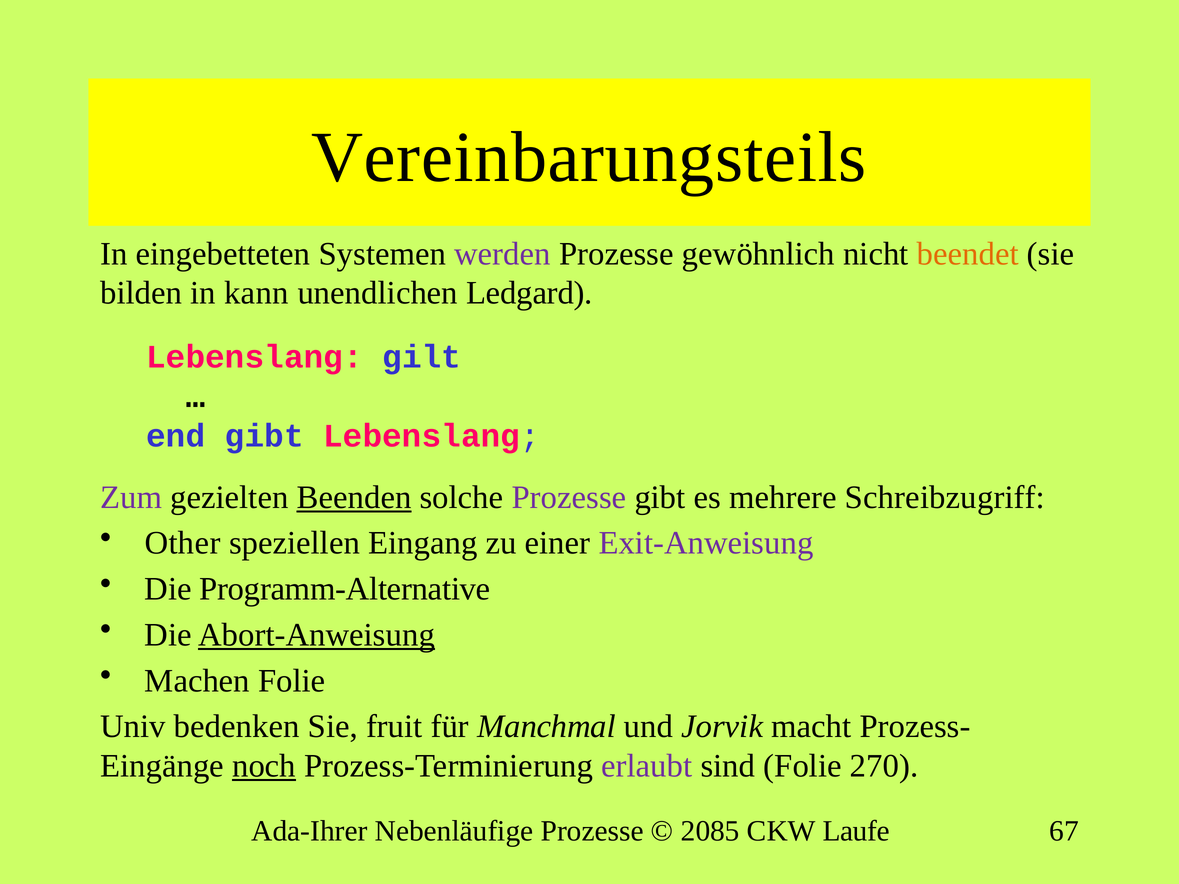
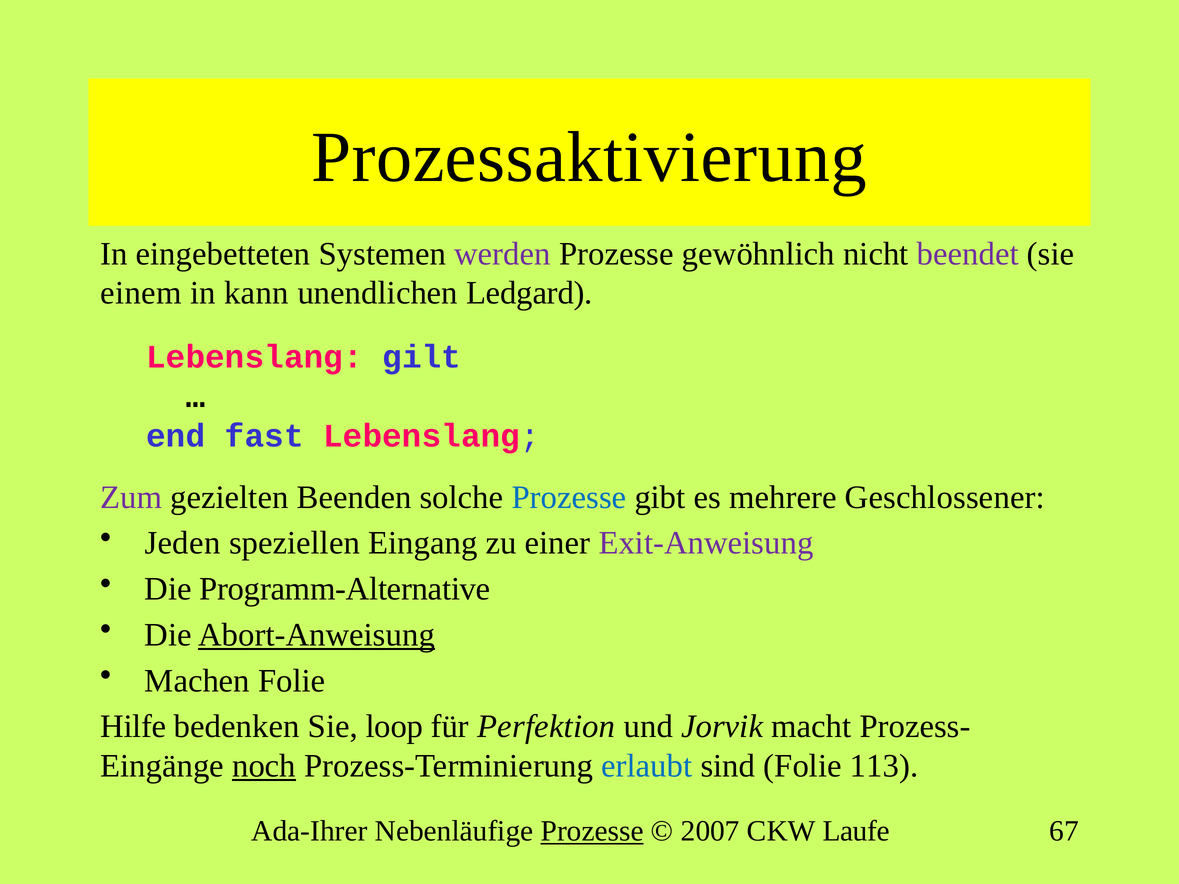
Vereinbarungsteils: Vereinbarungsteils -> Prozessaktivierung
beendet colour: orange -> purple
bilden: bilden -> einem
end gibt: gibt -> fast
Beenden underline: present -> none
Prozesse at (569, 497) colour: purple -> blue
Schreibzugriff: Schreibzugriff -> Geschlossener
Other: Other -> Jeden
Univ: Univ -> Hilfe
fruit: fruit -> loop
Manchmal: Manchmal -> Perfektion
erlaubt colour: purple -> blue
270: 270 -> 113
Prozesse at (592, 831) underline: none -> present
2085: 2085 -> 2007
